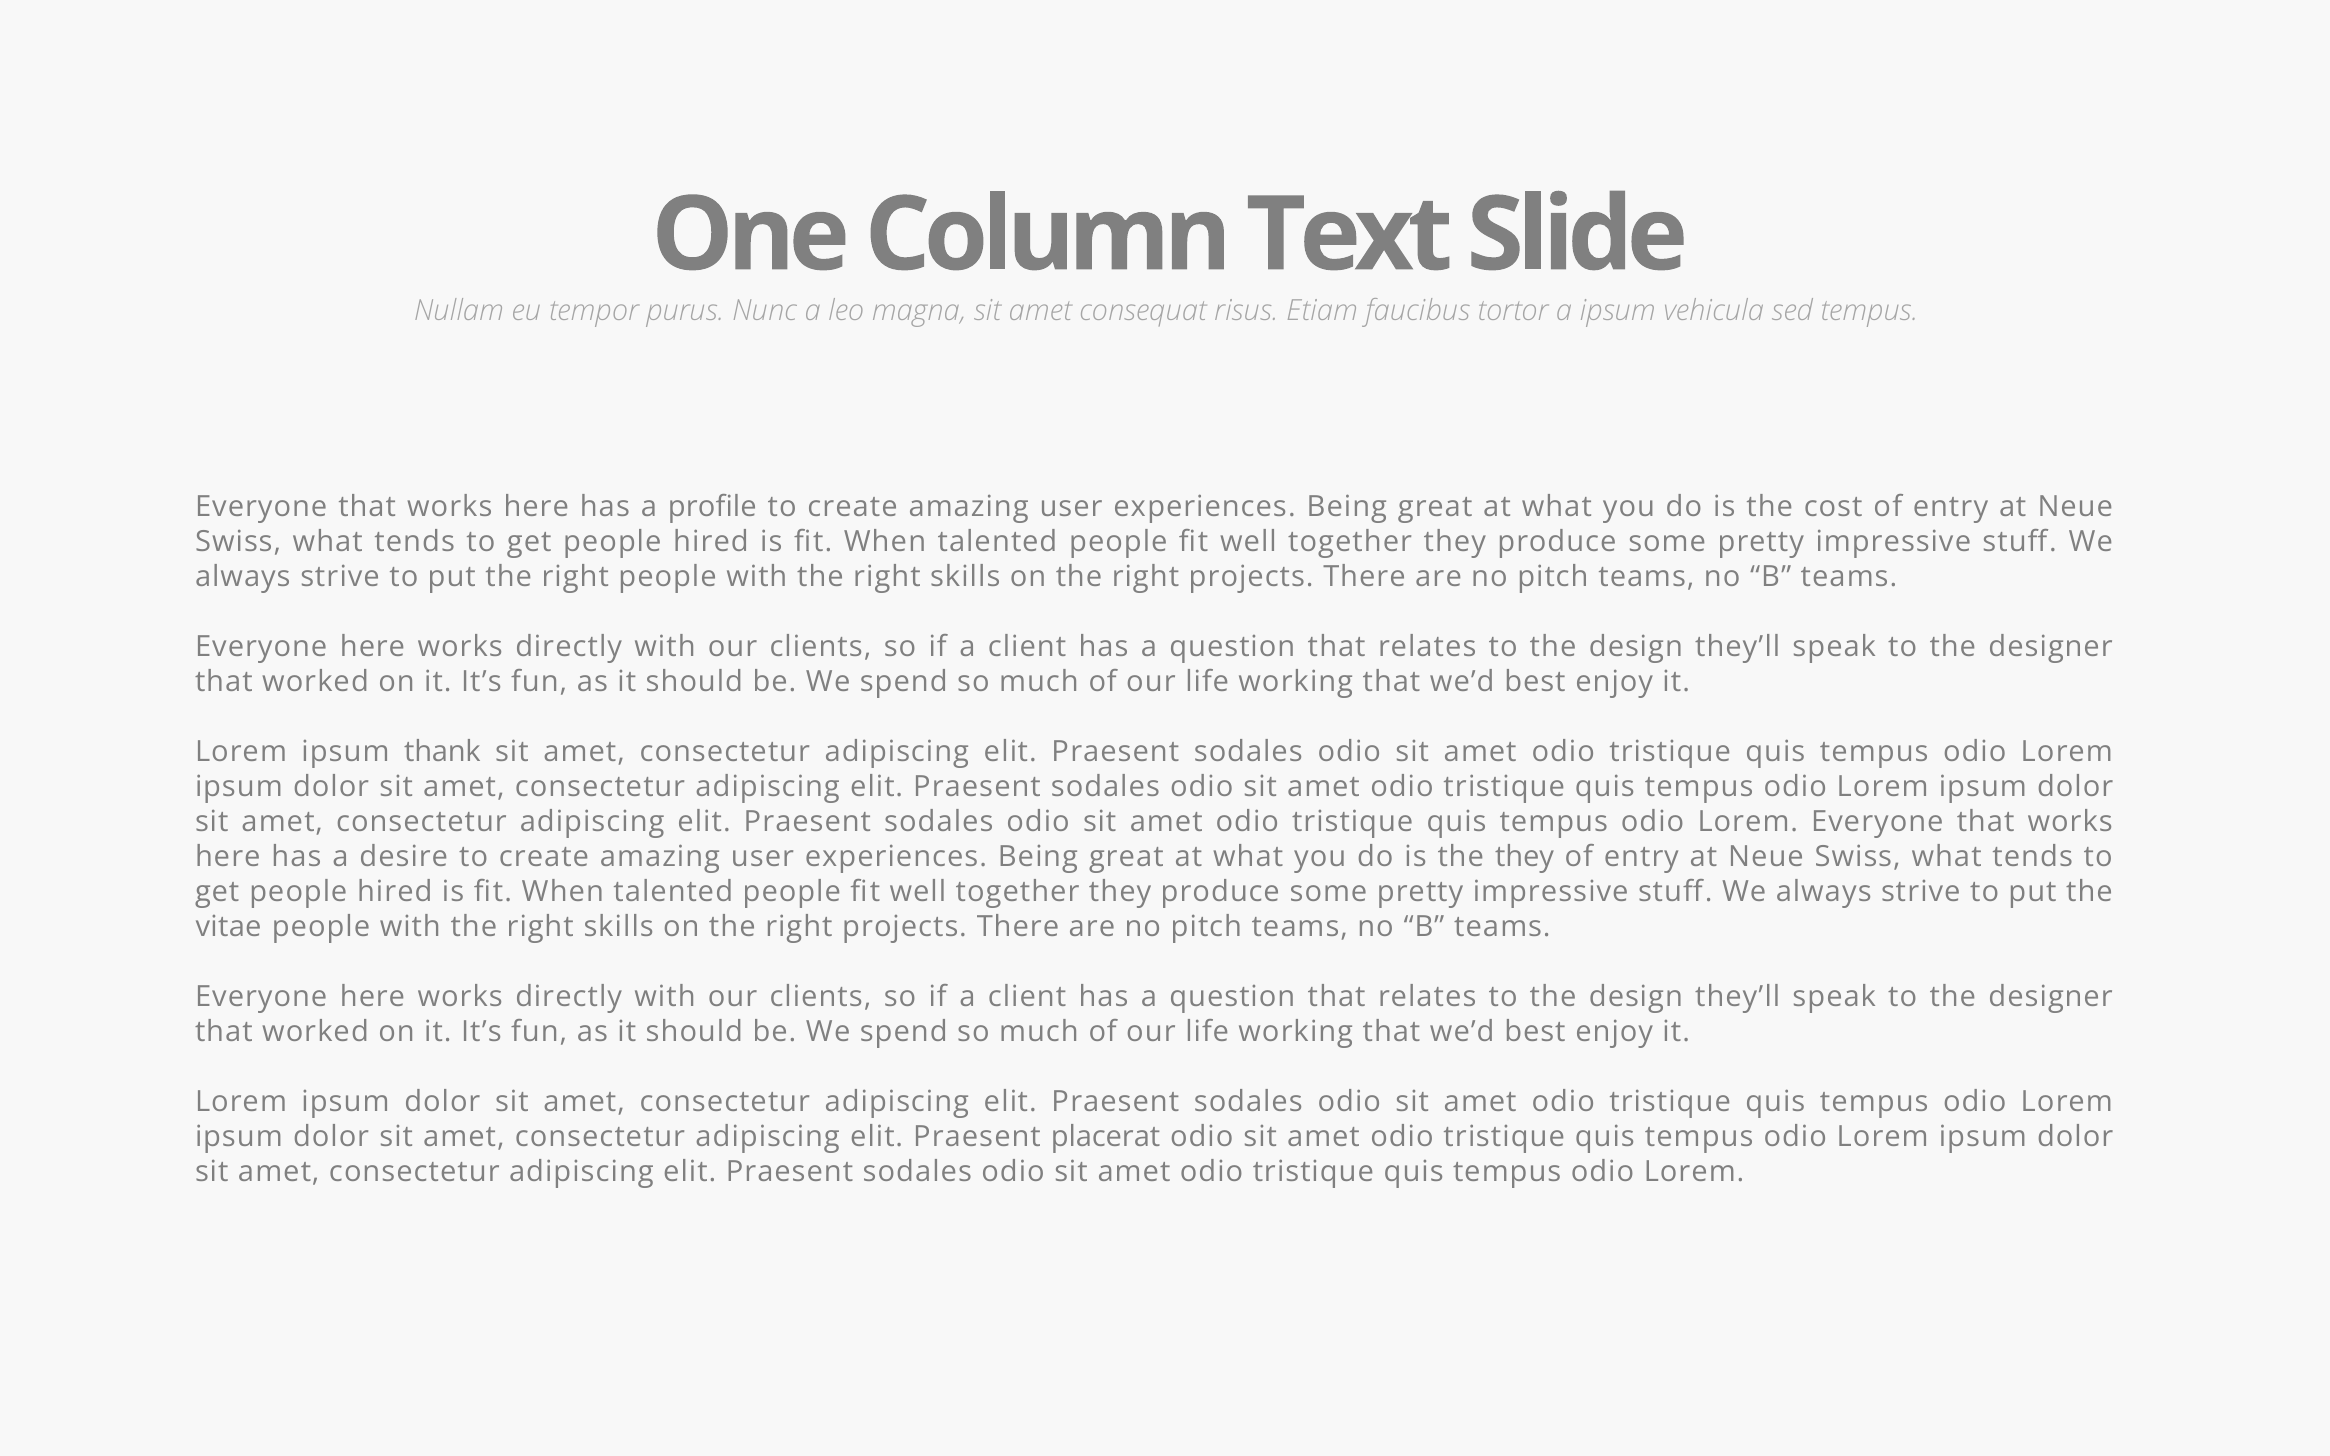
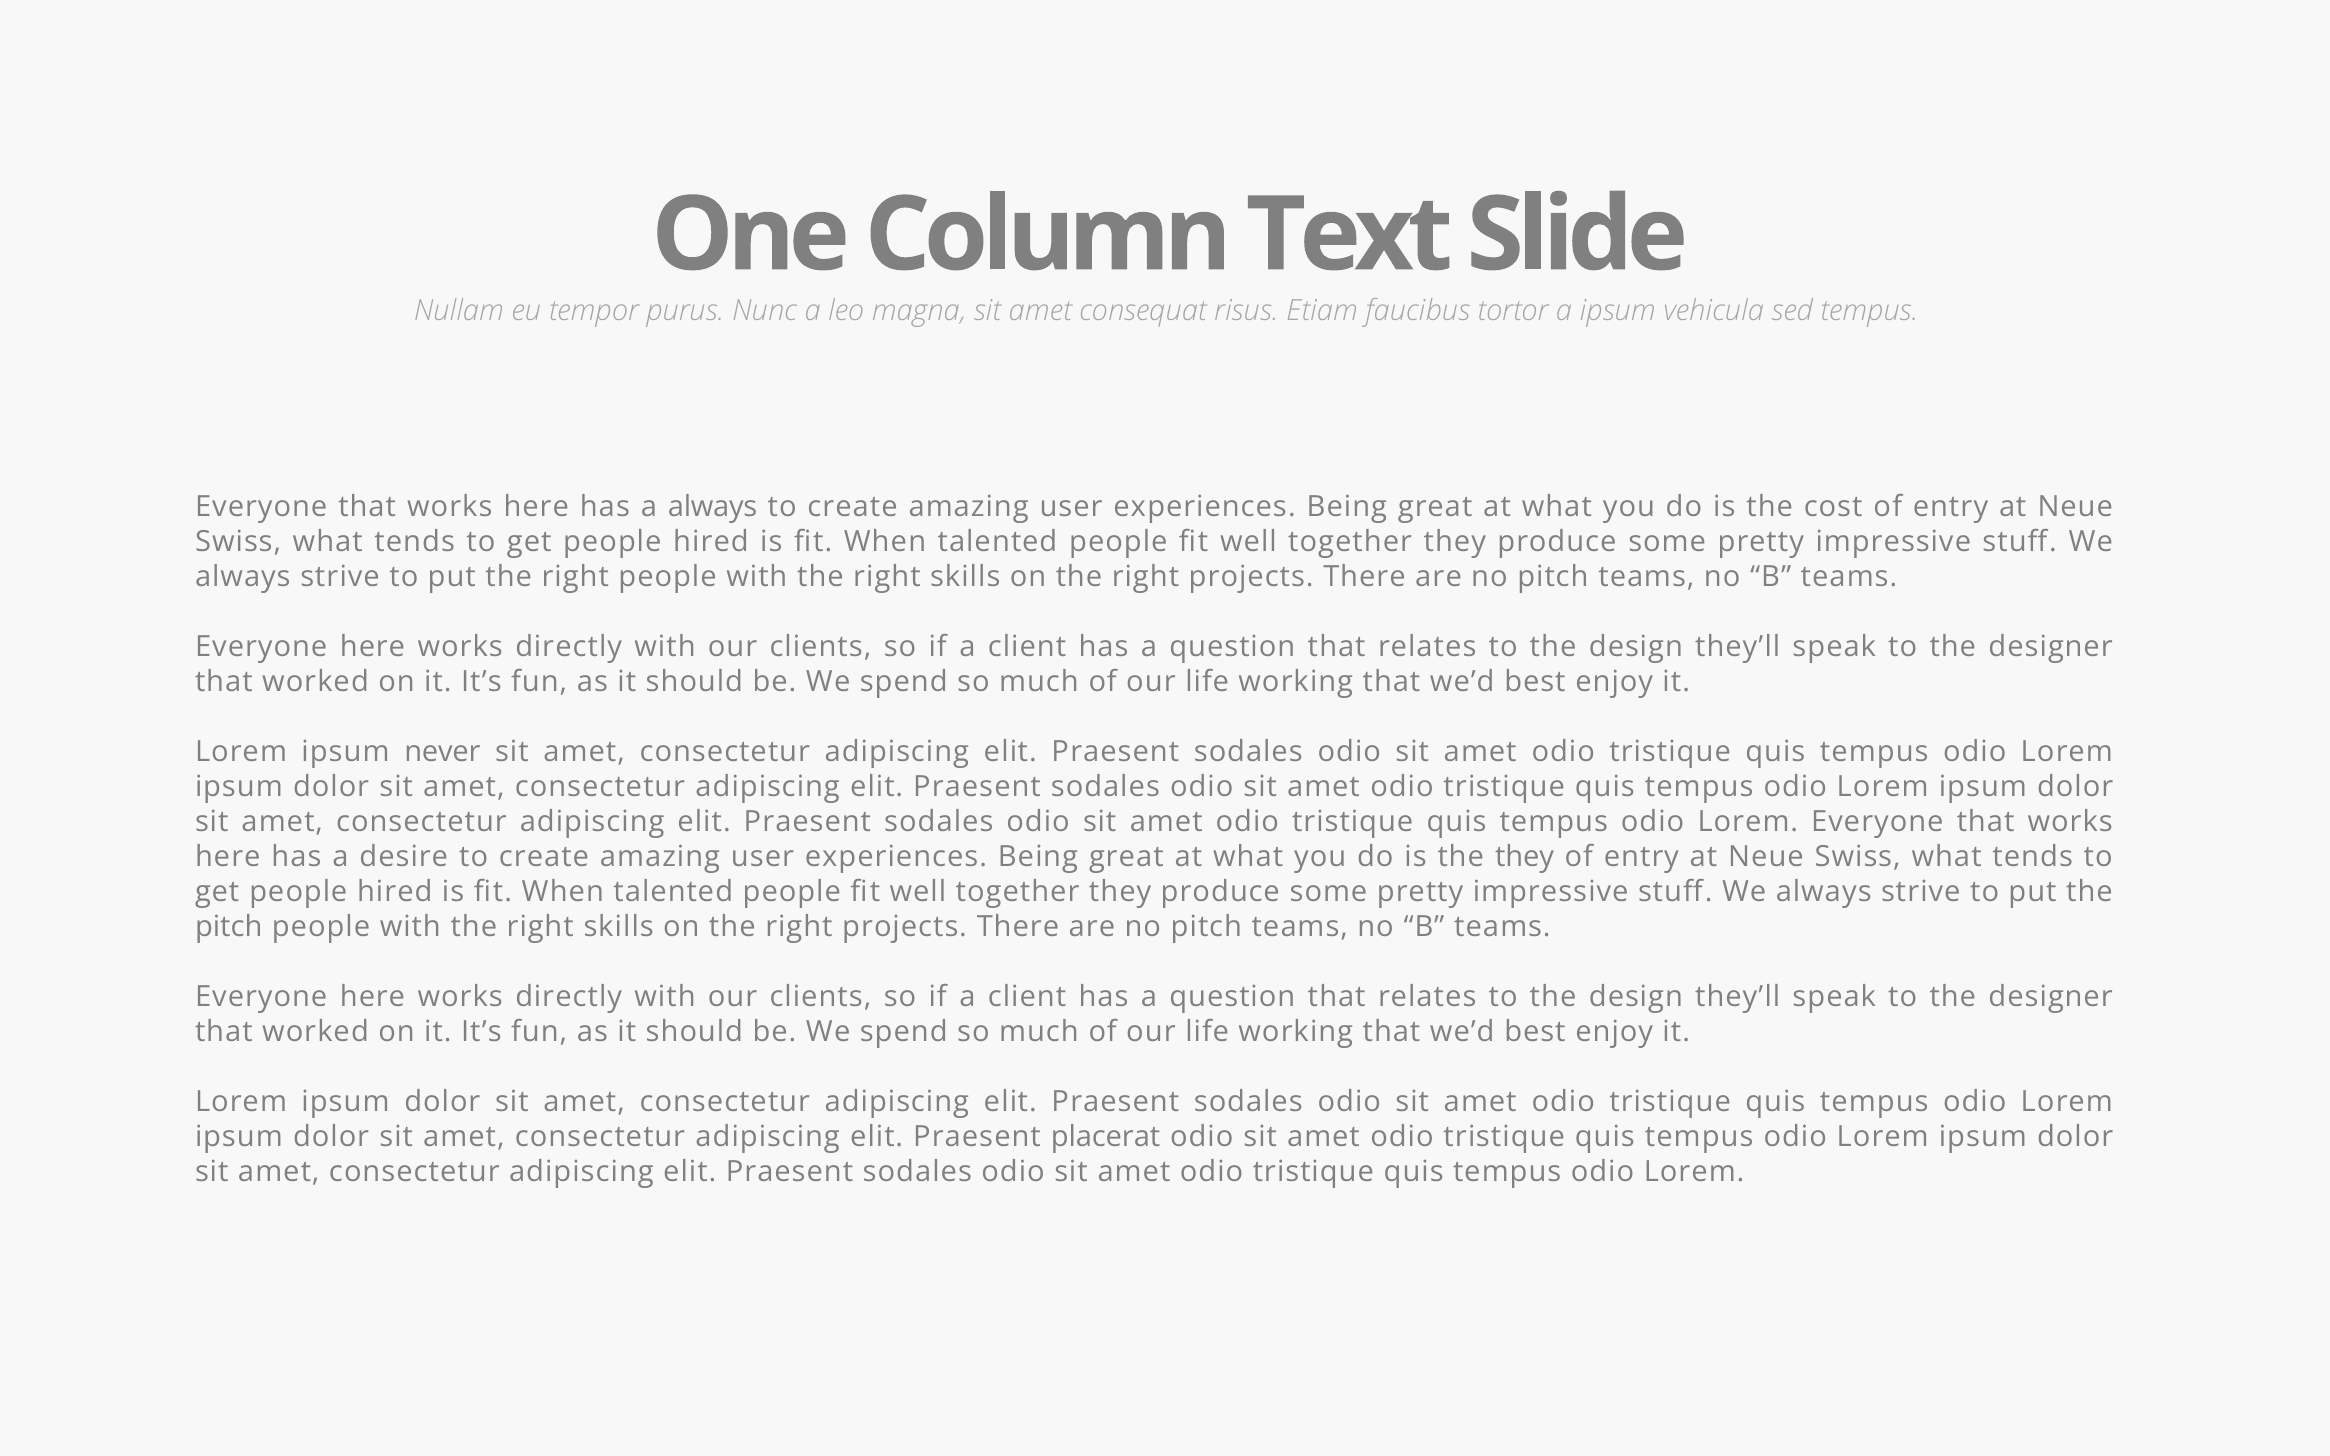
a profile: profile -> always
thank: thank -> never
vitae at (229, 927): vitae -> pitch
